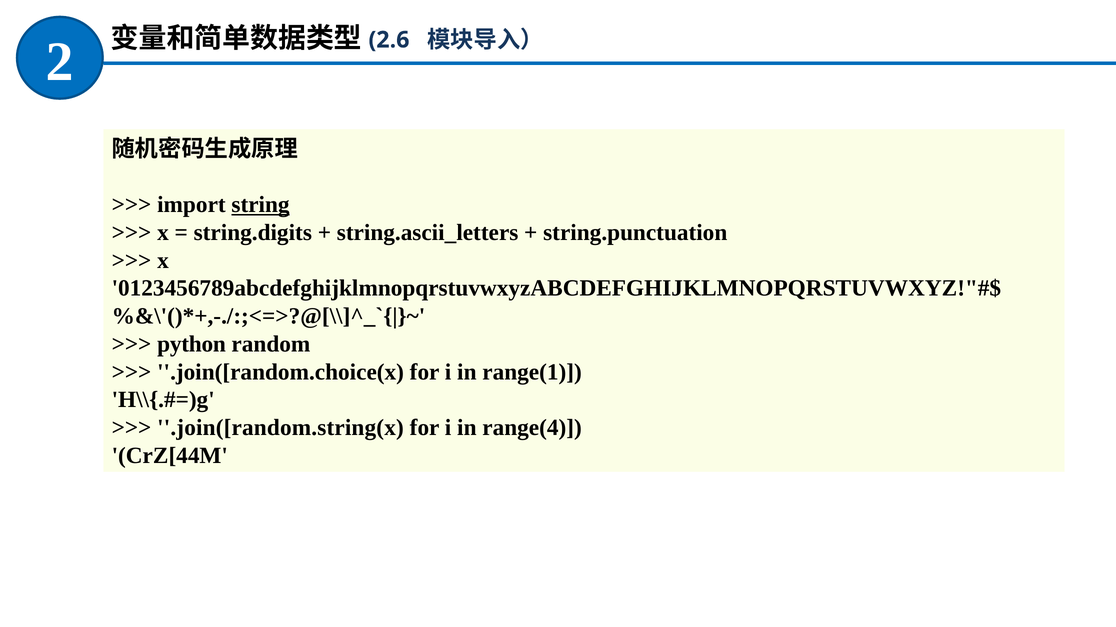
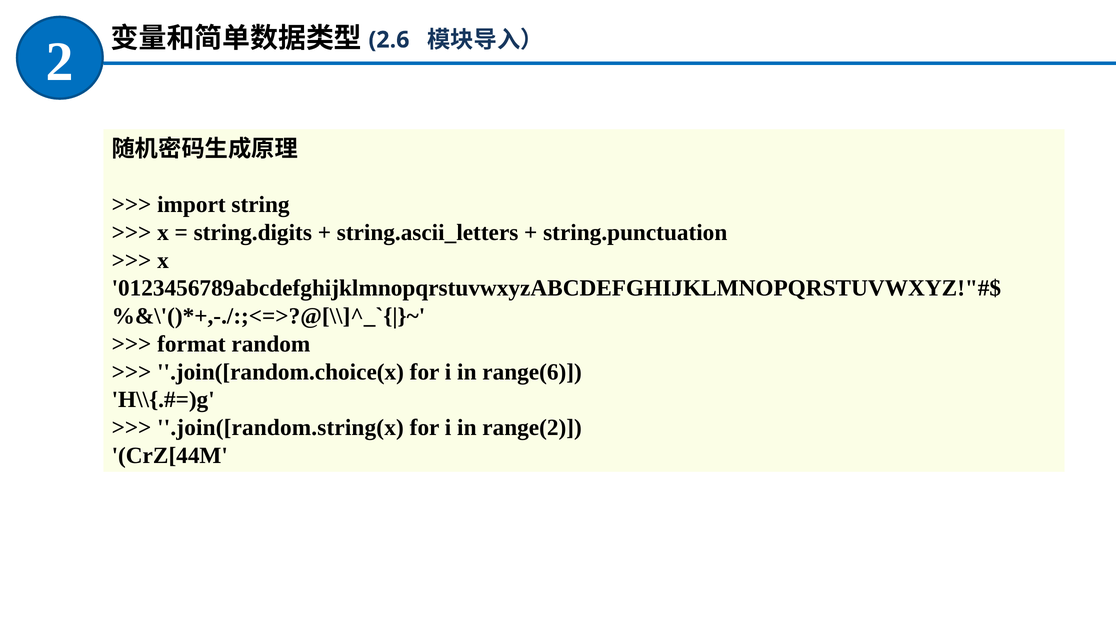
string underline: present -> none
python: python -> format
range(1: range(1 -> range(6
range(4: range(4 -> range(2
